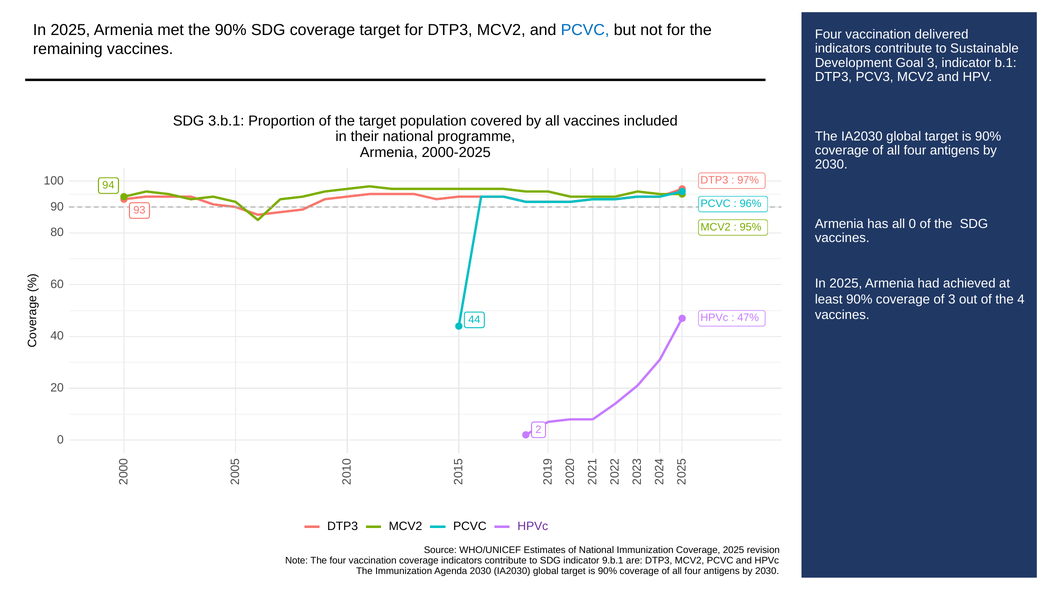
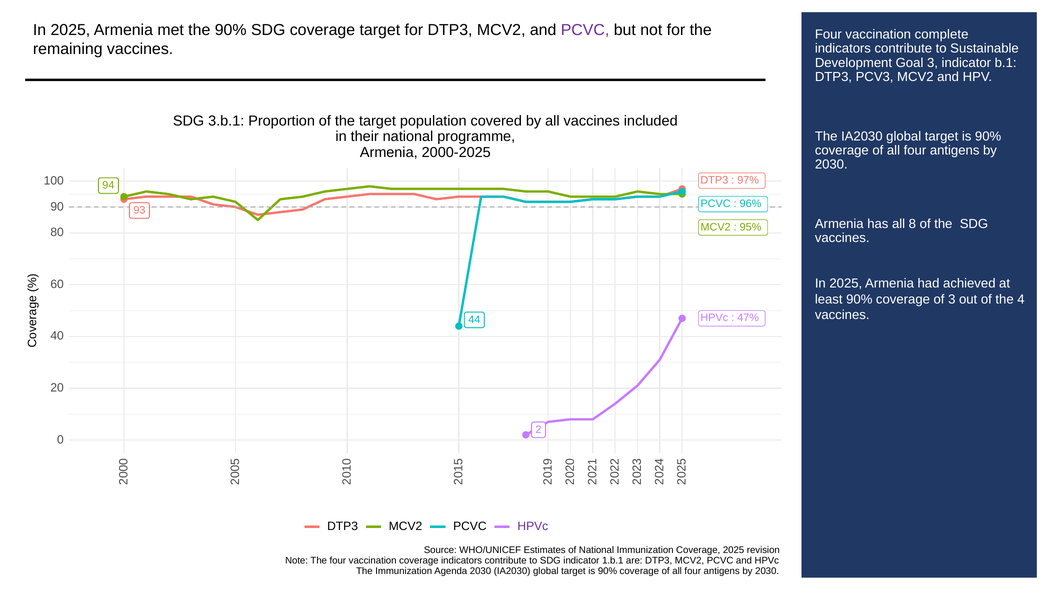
PCVC at (585, 30) colour: blue -> purple
delivered: delivered -> complete
all 0: 0 -> 8
9.b.1: 9.b.1 -> 1.b.1
